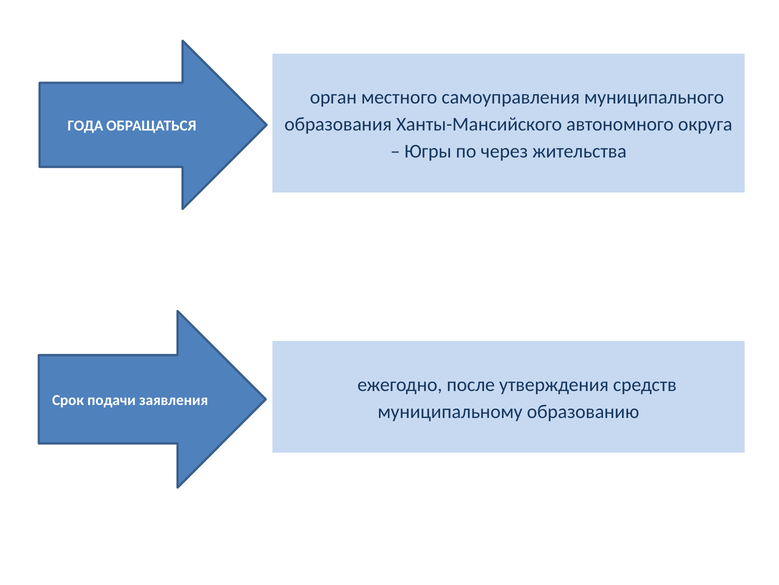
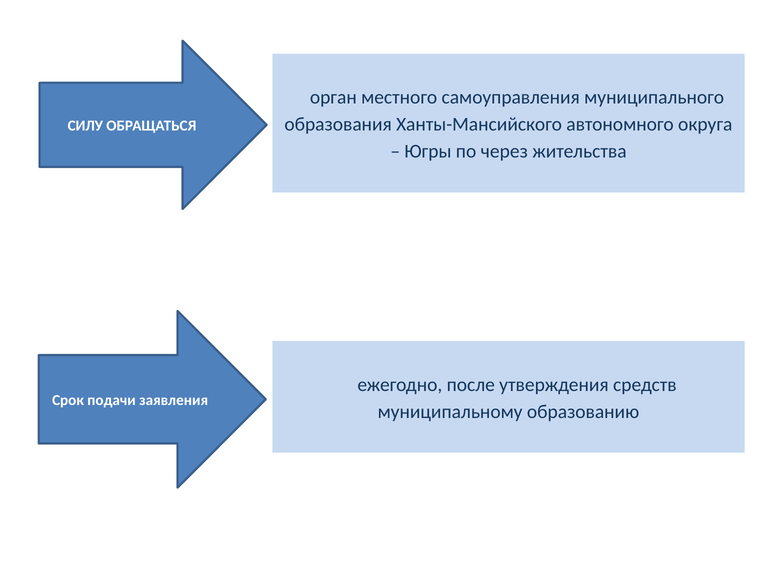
ГОДА: ГОДА -> СИЛУ
